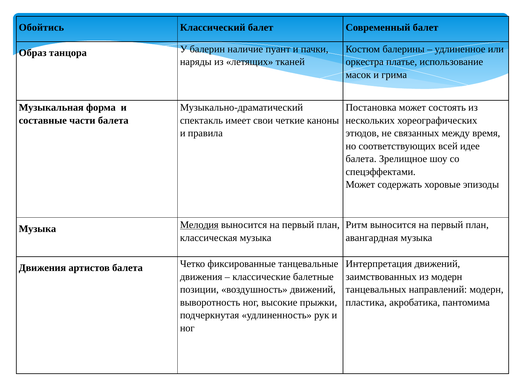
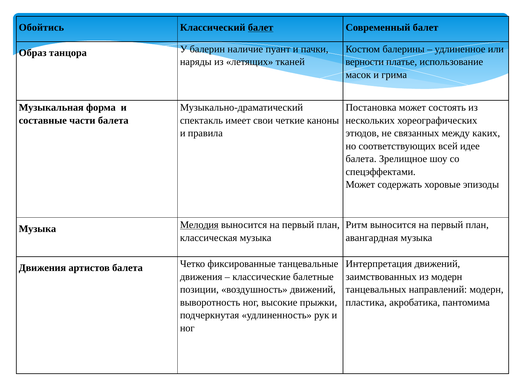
балет at (261, 28) underline: none -> present
оркестра: оркестра -> верности
время: время -> каких
